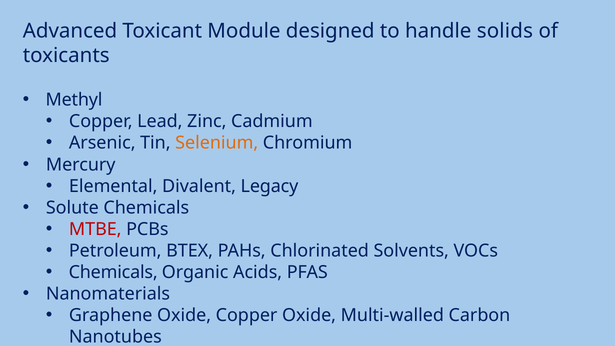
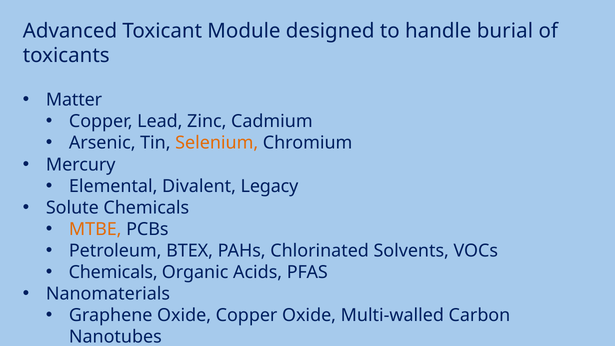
solids: solids -> burial
Methyl: Methyl -> Matter
MTBE colour: red -> orange
